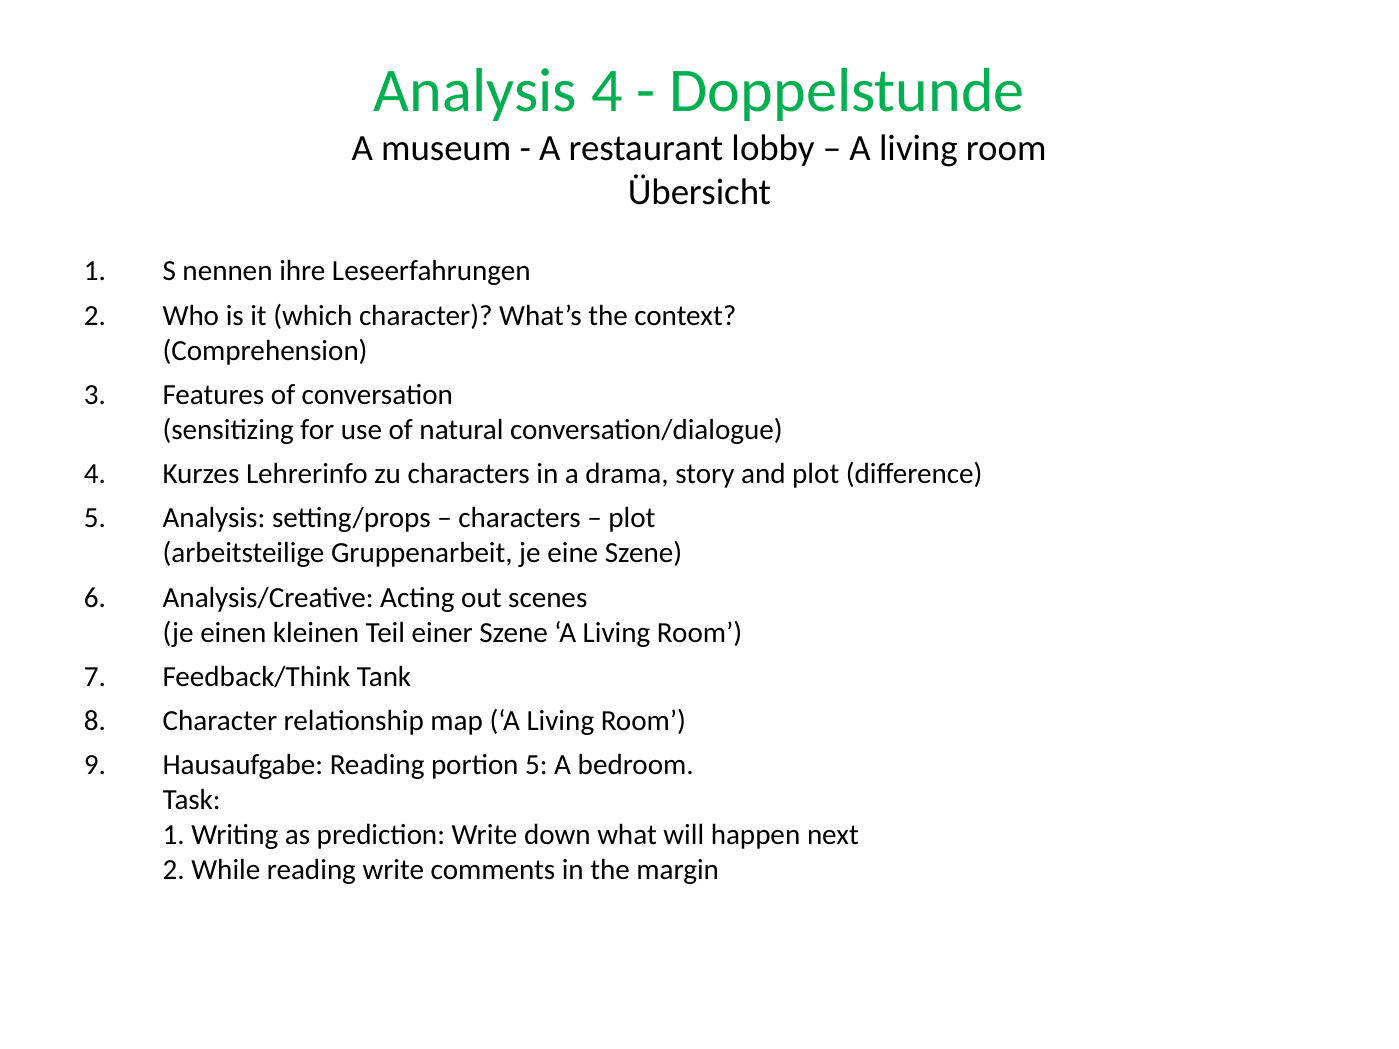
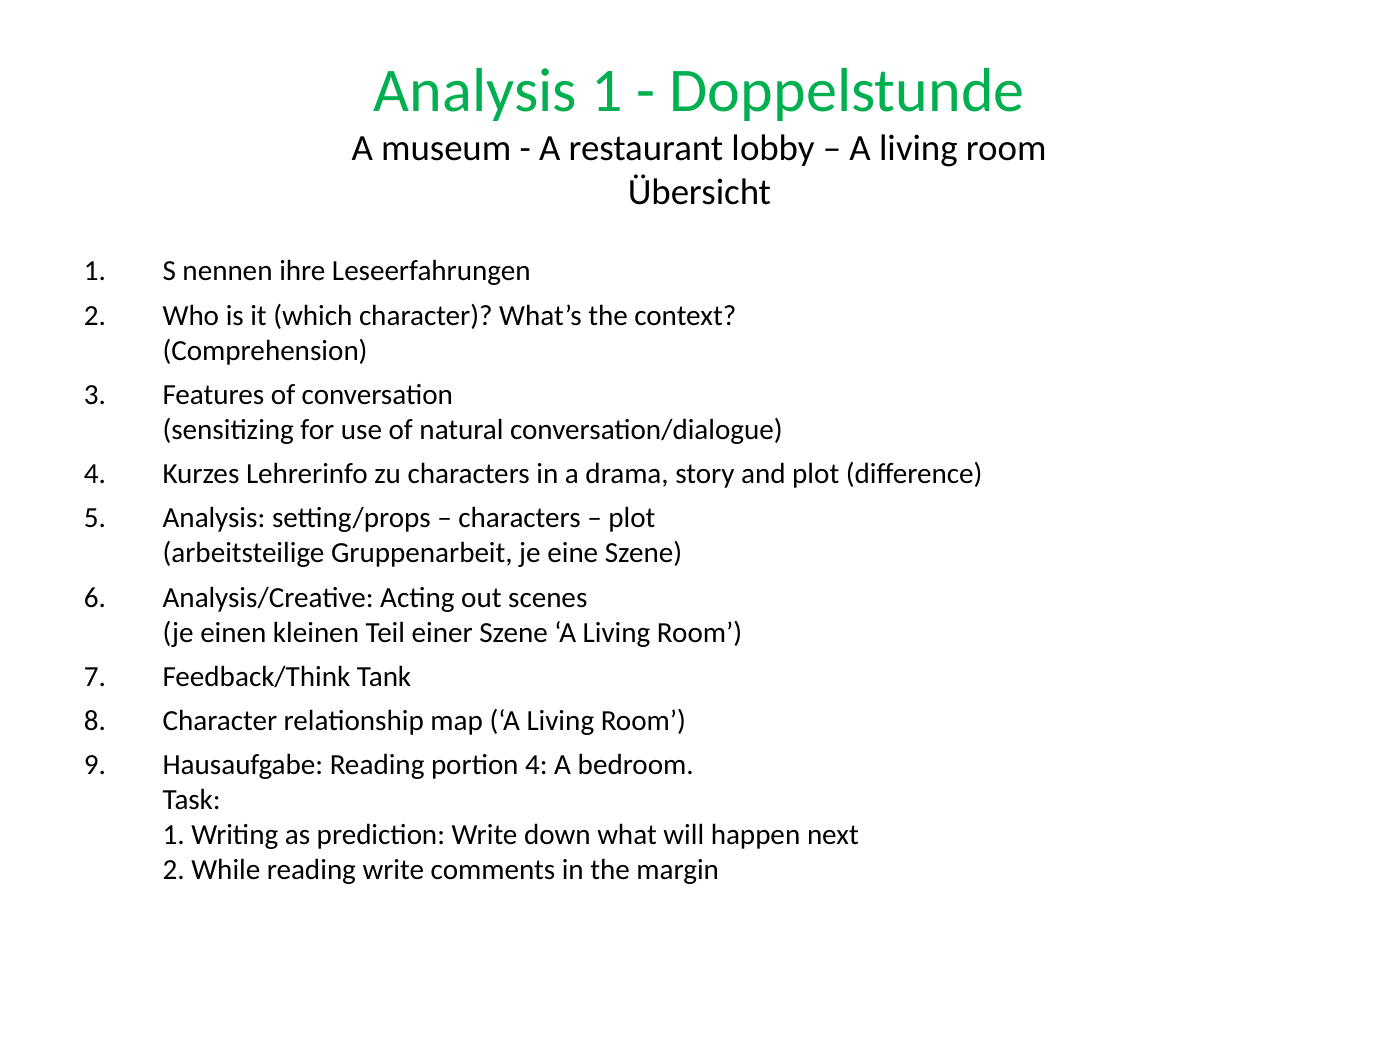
Analysis 4: 4 -> 1
portion 5: 5 -> 4
